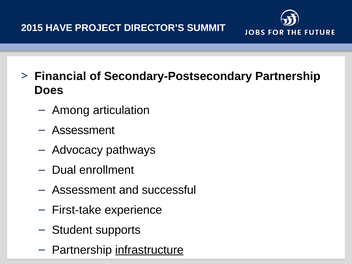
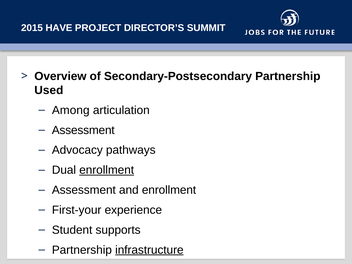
Financial: Financial -> Overview
Does: Does -> Used
enrollment at (107, 170) underline: none -> present
and successful: successful -> enrollment
First-take: First-take -> First-your
